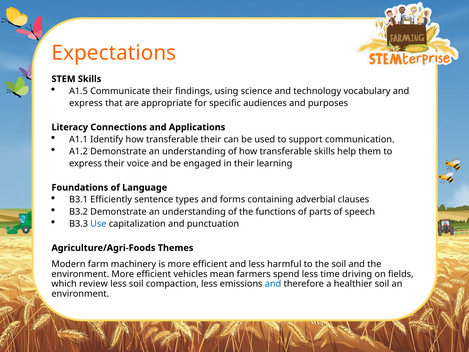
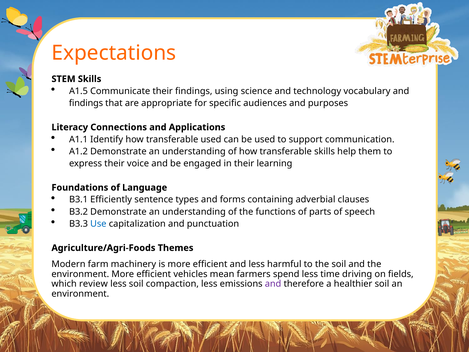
express at (86, 103): express -> findings
transferable their: their -> used
and at (273, 284) colour: blue -> purple
